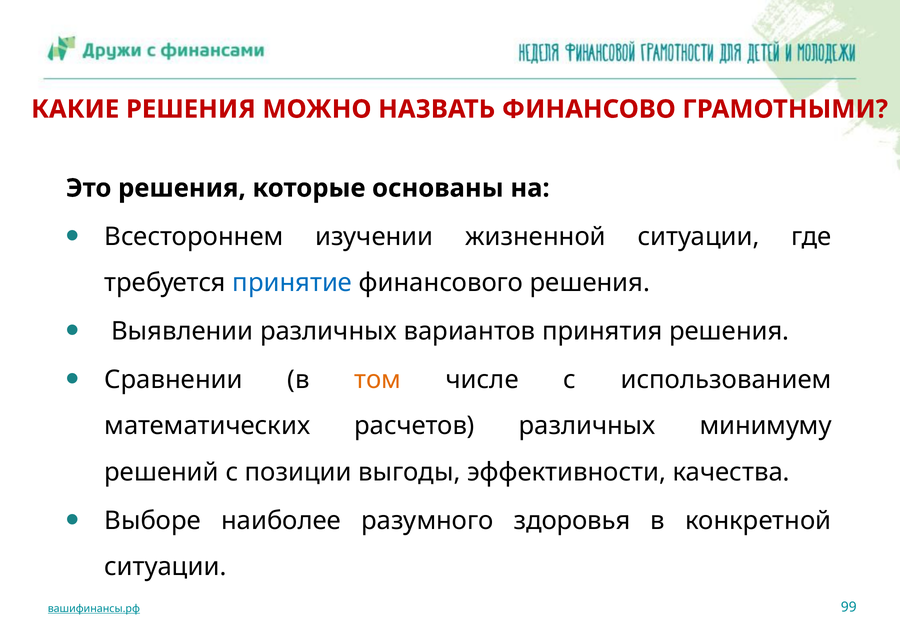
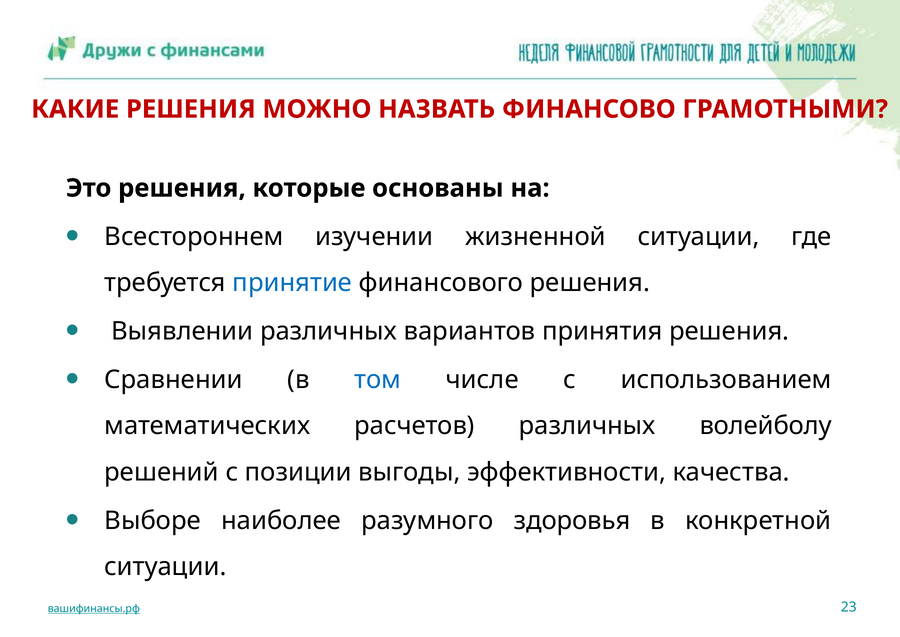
том colour: orange -> blue
минимуму: минимуму -> волейболу
99: 99 -> 23
